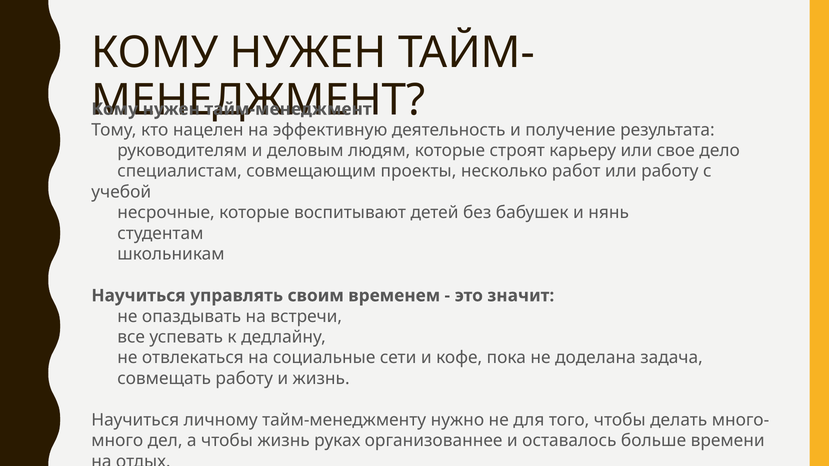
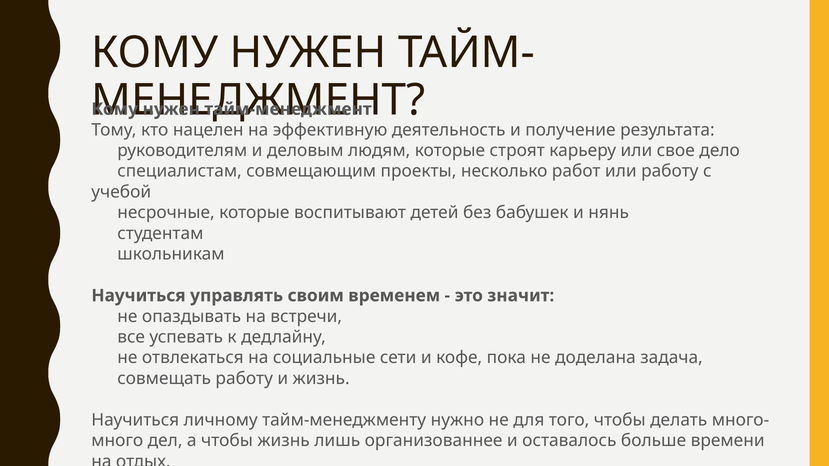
руках: руках -> лишь
